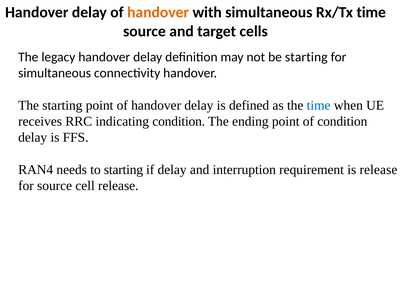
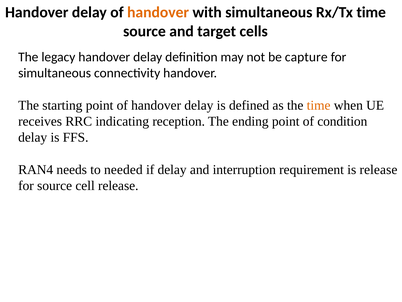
be starting: starting -> capture
time at (319, 105) colour: blue -> orange
indicating condition: condition -> reception
to starting: starting -> needed
